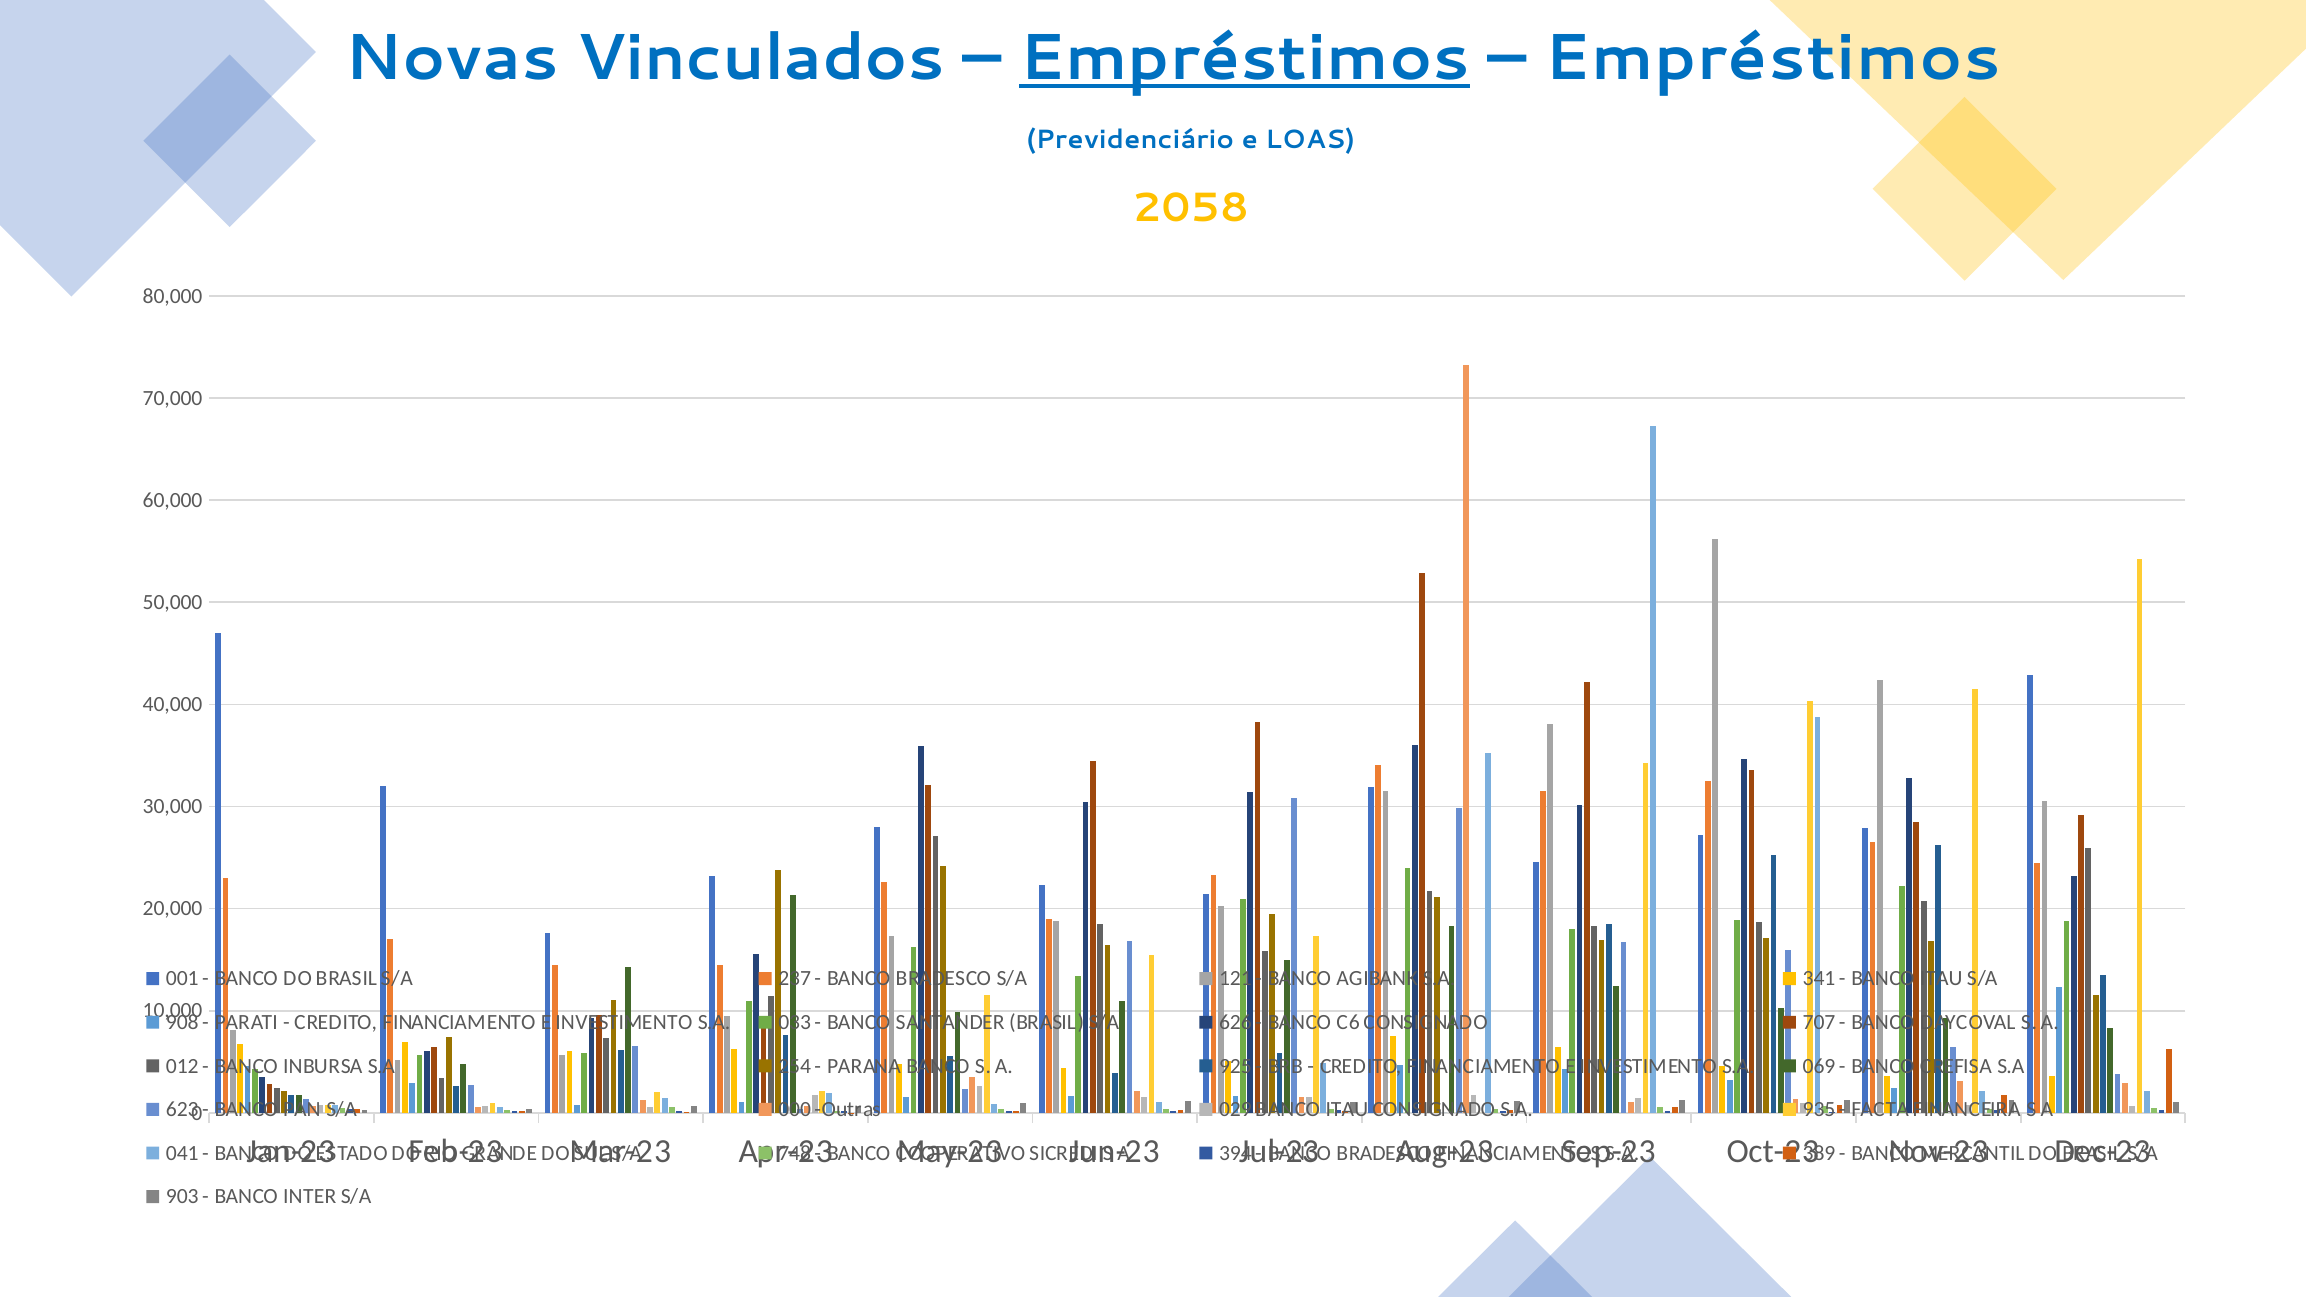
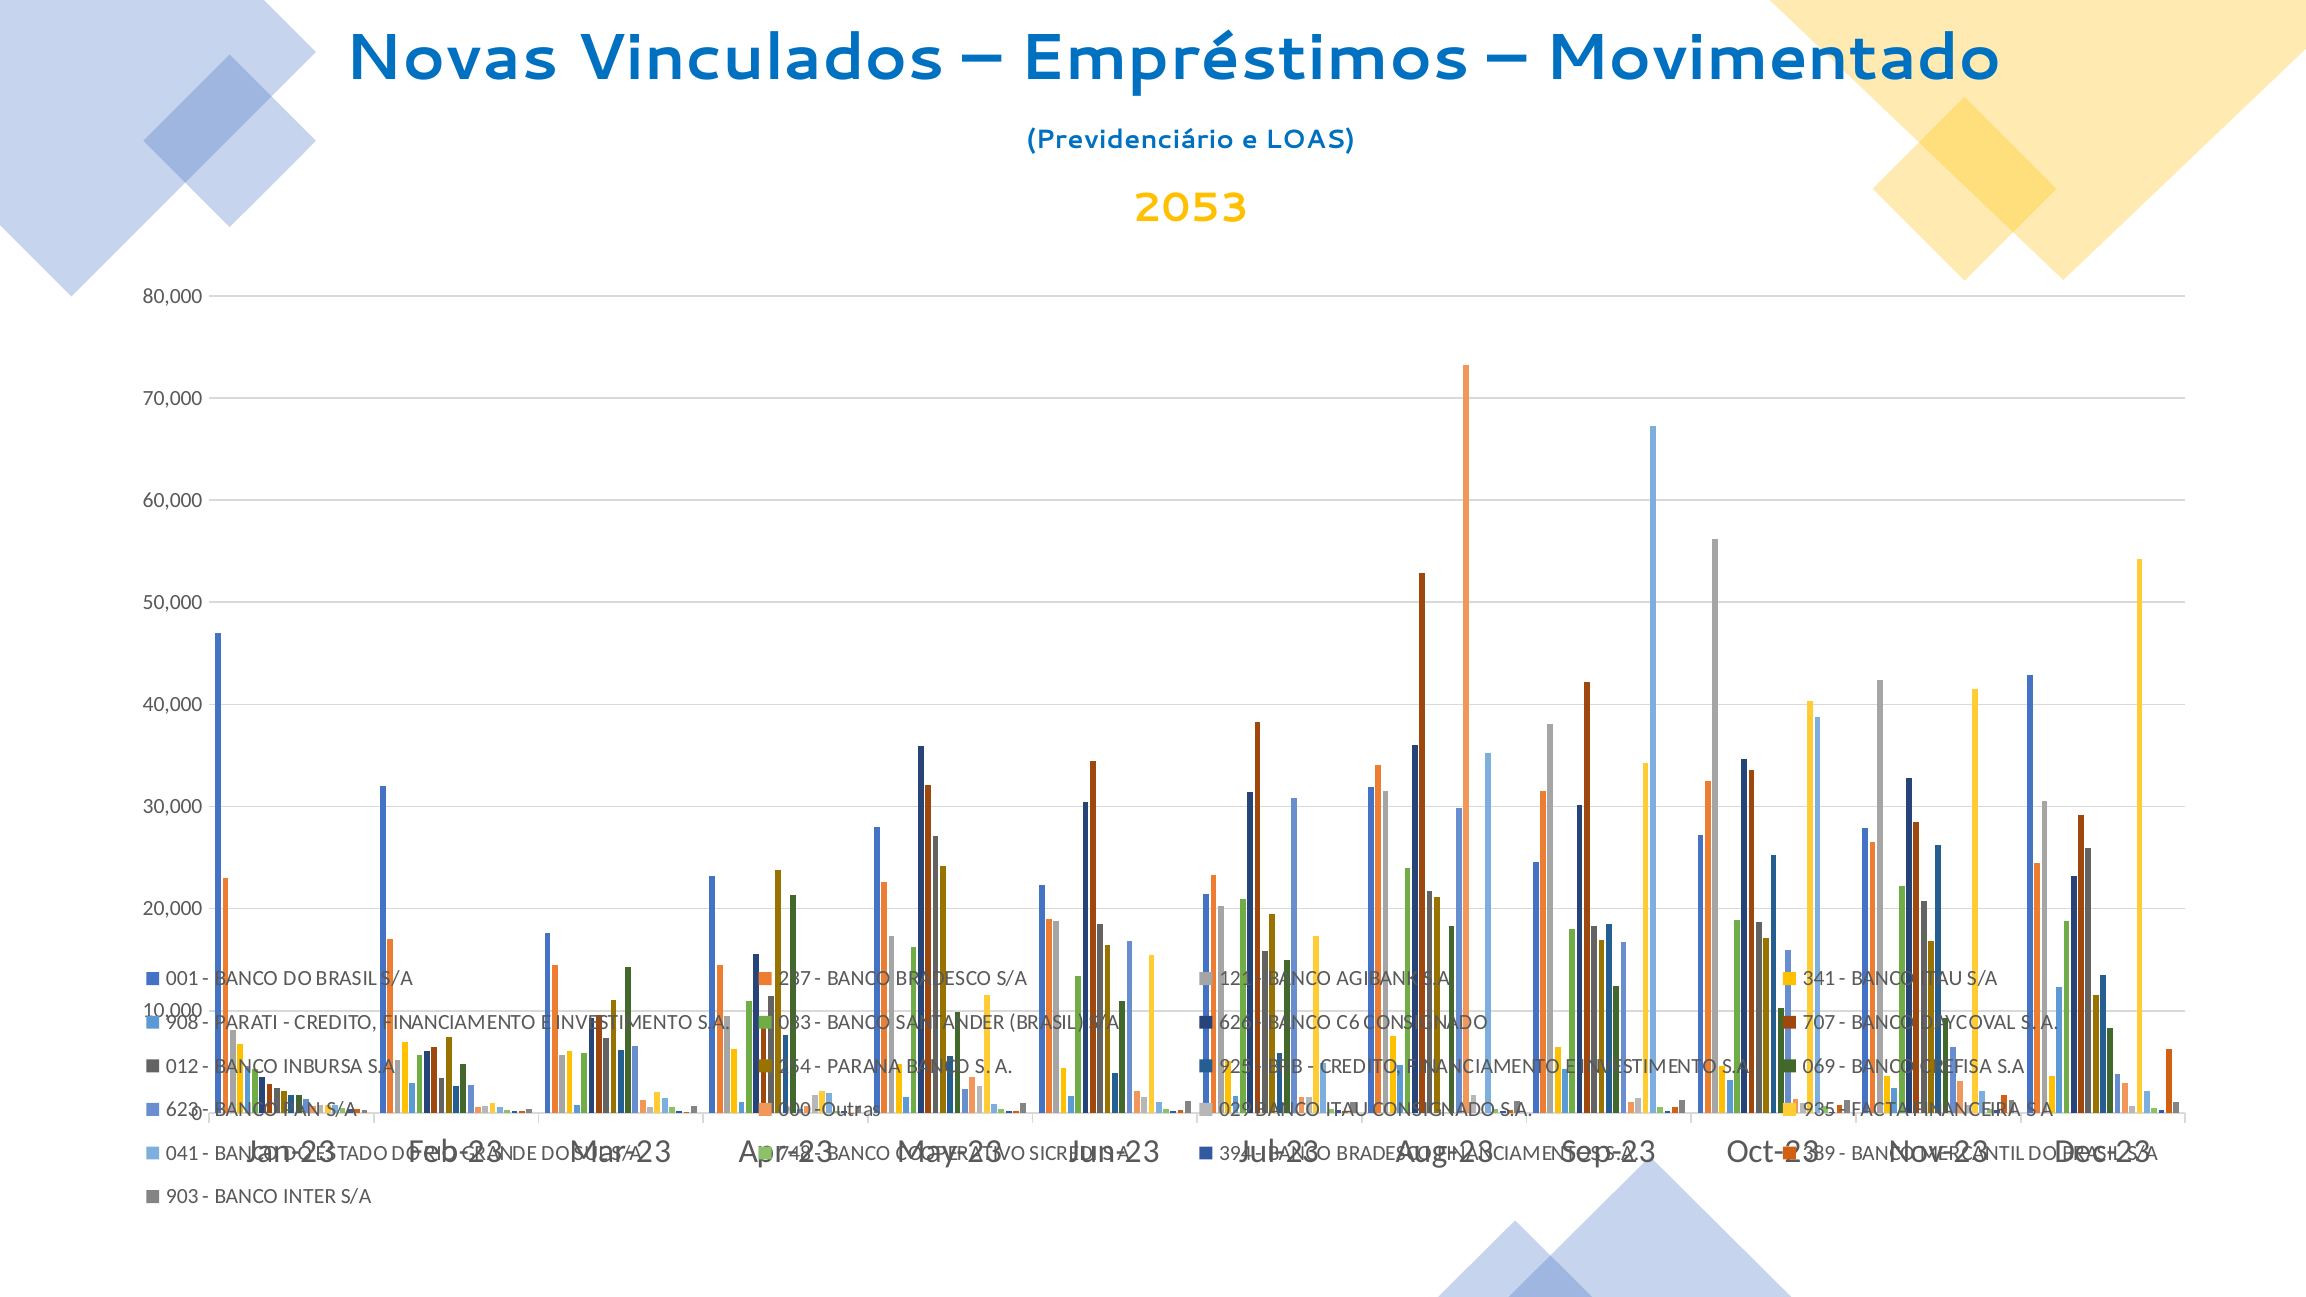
Empréstimos at (1245, 58) underline: present -> none
Empréstimos at (1773, 58): Empréstimos -> Movimentado
2058: 2058 -> 2053
